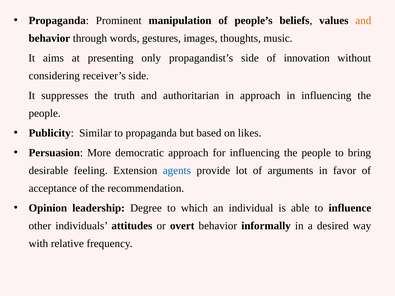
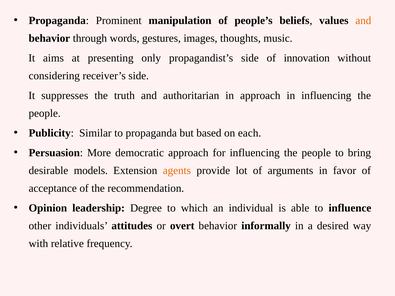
likes: likes -> each
feeling: feeling -> models
agents colour: blue -> orange
